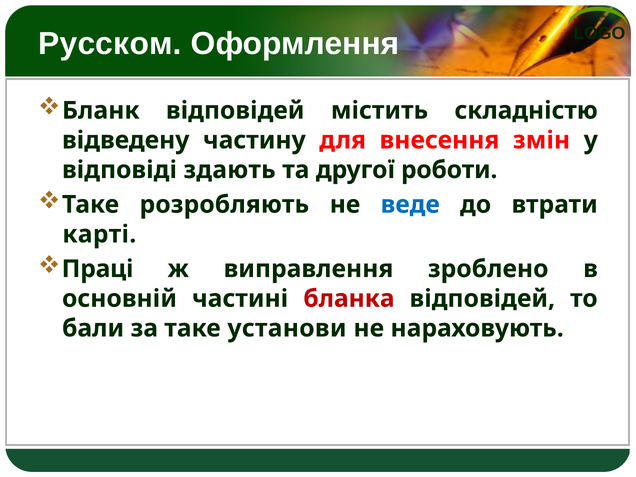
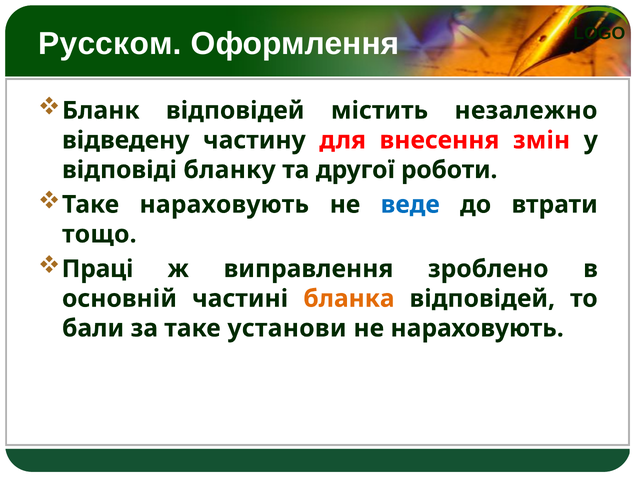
складністю: складністю -> незалежно
здають: здають -> бланку
Таке розробляють: розробляють -> нараховують
карті: карті -> тощо
бланка colour: red -> orange
